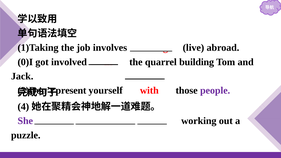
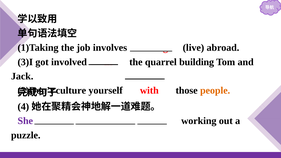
0)I: 0)I -> 3)I
present: present -> culture
people colour: purple -> orange
